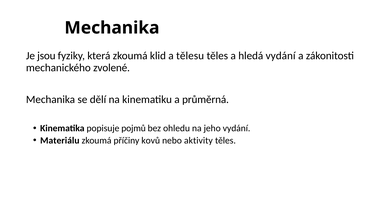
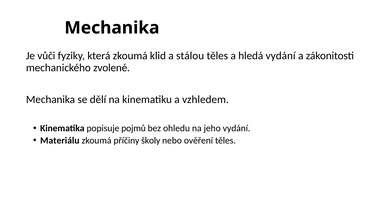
jsou: jsou -> vůči
tělesu: tělesu -> stálou
průměrná: průměrná -> vzhledem
kovů: kovů -> školy
aktivity: aktivity -> ověření
